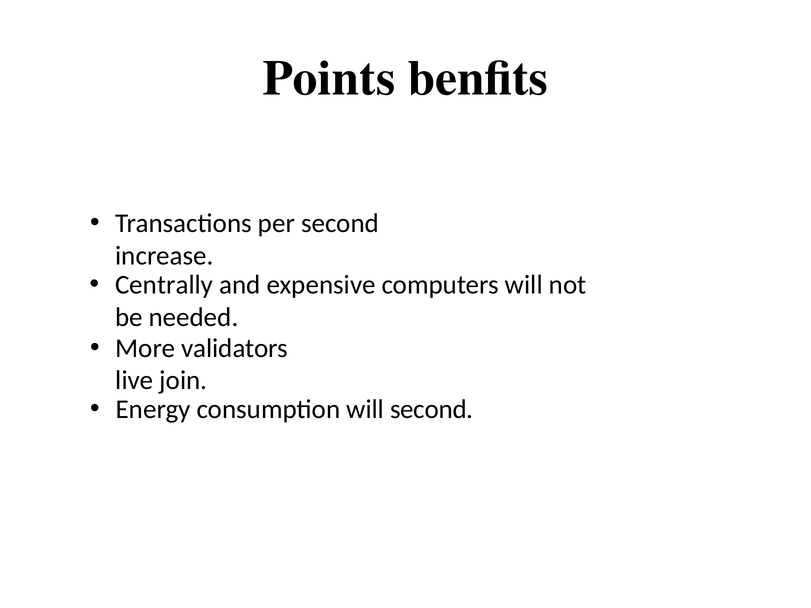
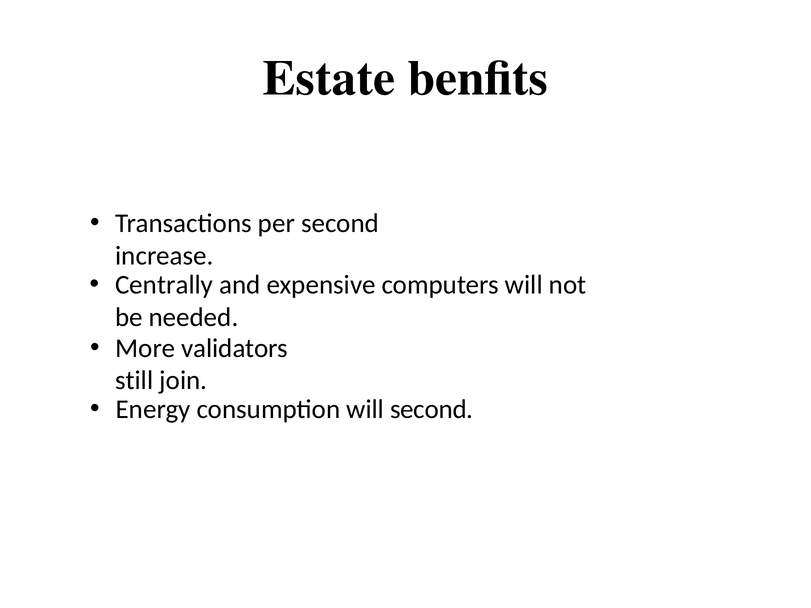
Points: Points -> Estate
live: live -> still
